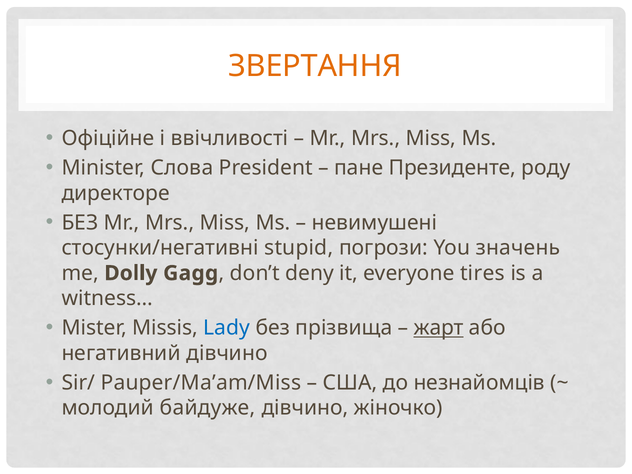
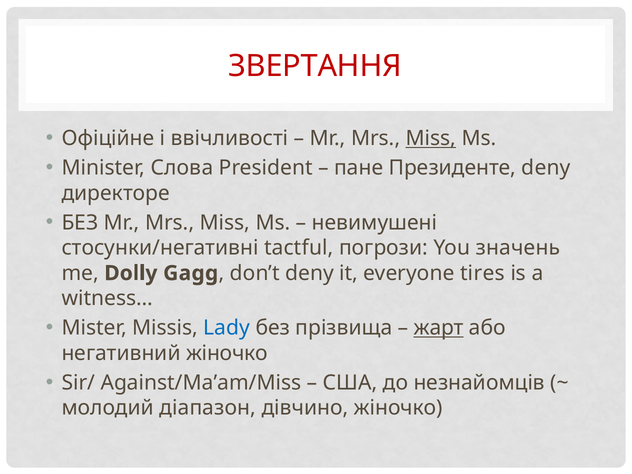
ЗВЕРТАННЯ colour: orange -> red
Miss at (431, 138) underline: none -> present
Президенте роду: роду -> deny
stupid: stupid -> tactful
негативний дівчино: дівчино -> жіночко
Pauper/Ma’am/Miss: Pauper/Ma’am/Miss -> Against/Ma’am/Miss
байдуже: байдуже -> діапазон
